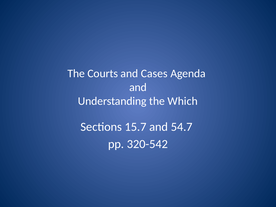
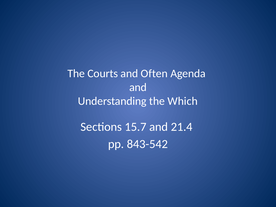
Cases: Cases -> Often
54.7: 54.7 -> 21.4
320-542: 320-542 -> 843-542
